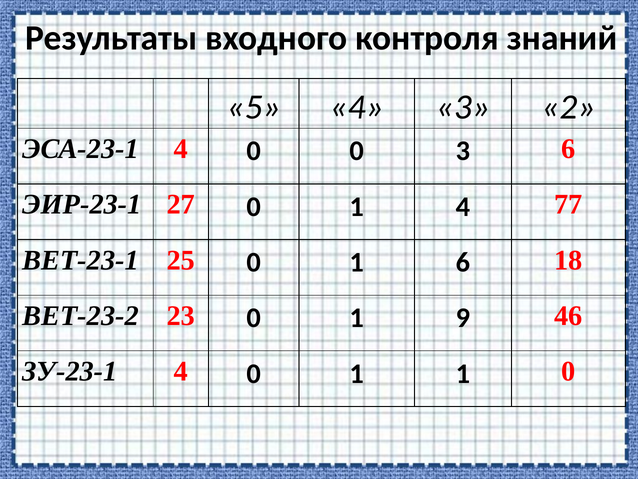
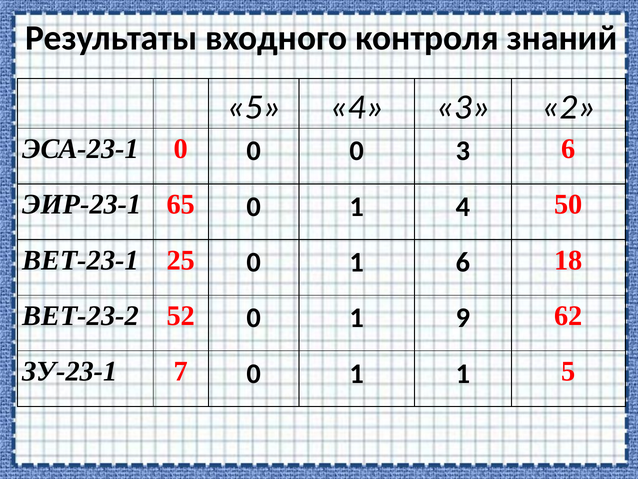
ЭСА-23-1 4: 4 -> 0
27: 27 -> 65
77: 77 -> 50
23: 23 -> 52
46: 46 -> 62
ЗУ-23-1 4: 4 -> 7
1 0: 0 -> 5
